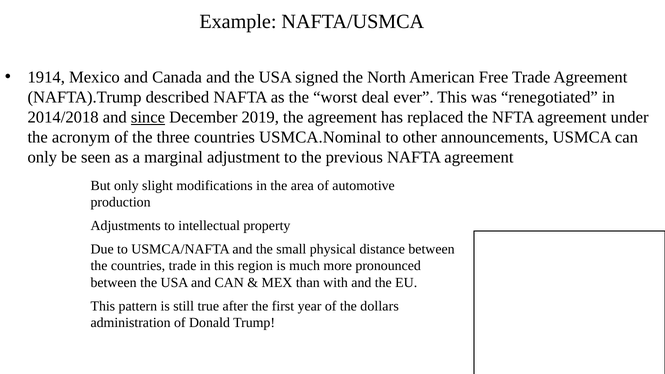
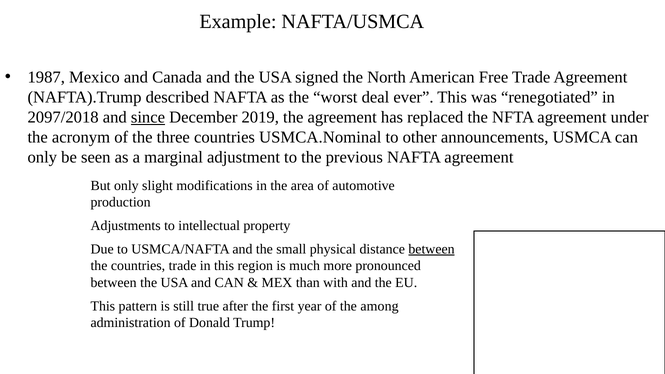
1914: 1914 -> 1987
2014/2018: 2014/2018 -> 2097/2018
between at (432, 249) underline: none -> present
dollars: dollars -> among
